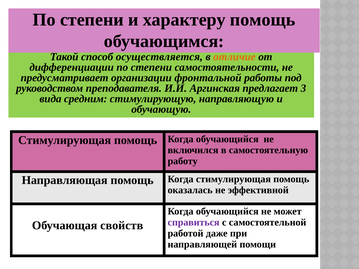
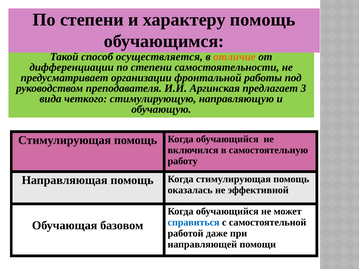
средним: средним -> четкого
справиться colour: purple -> blue
свойств: свойств -> базовом
